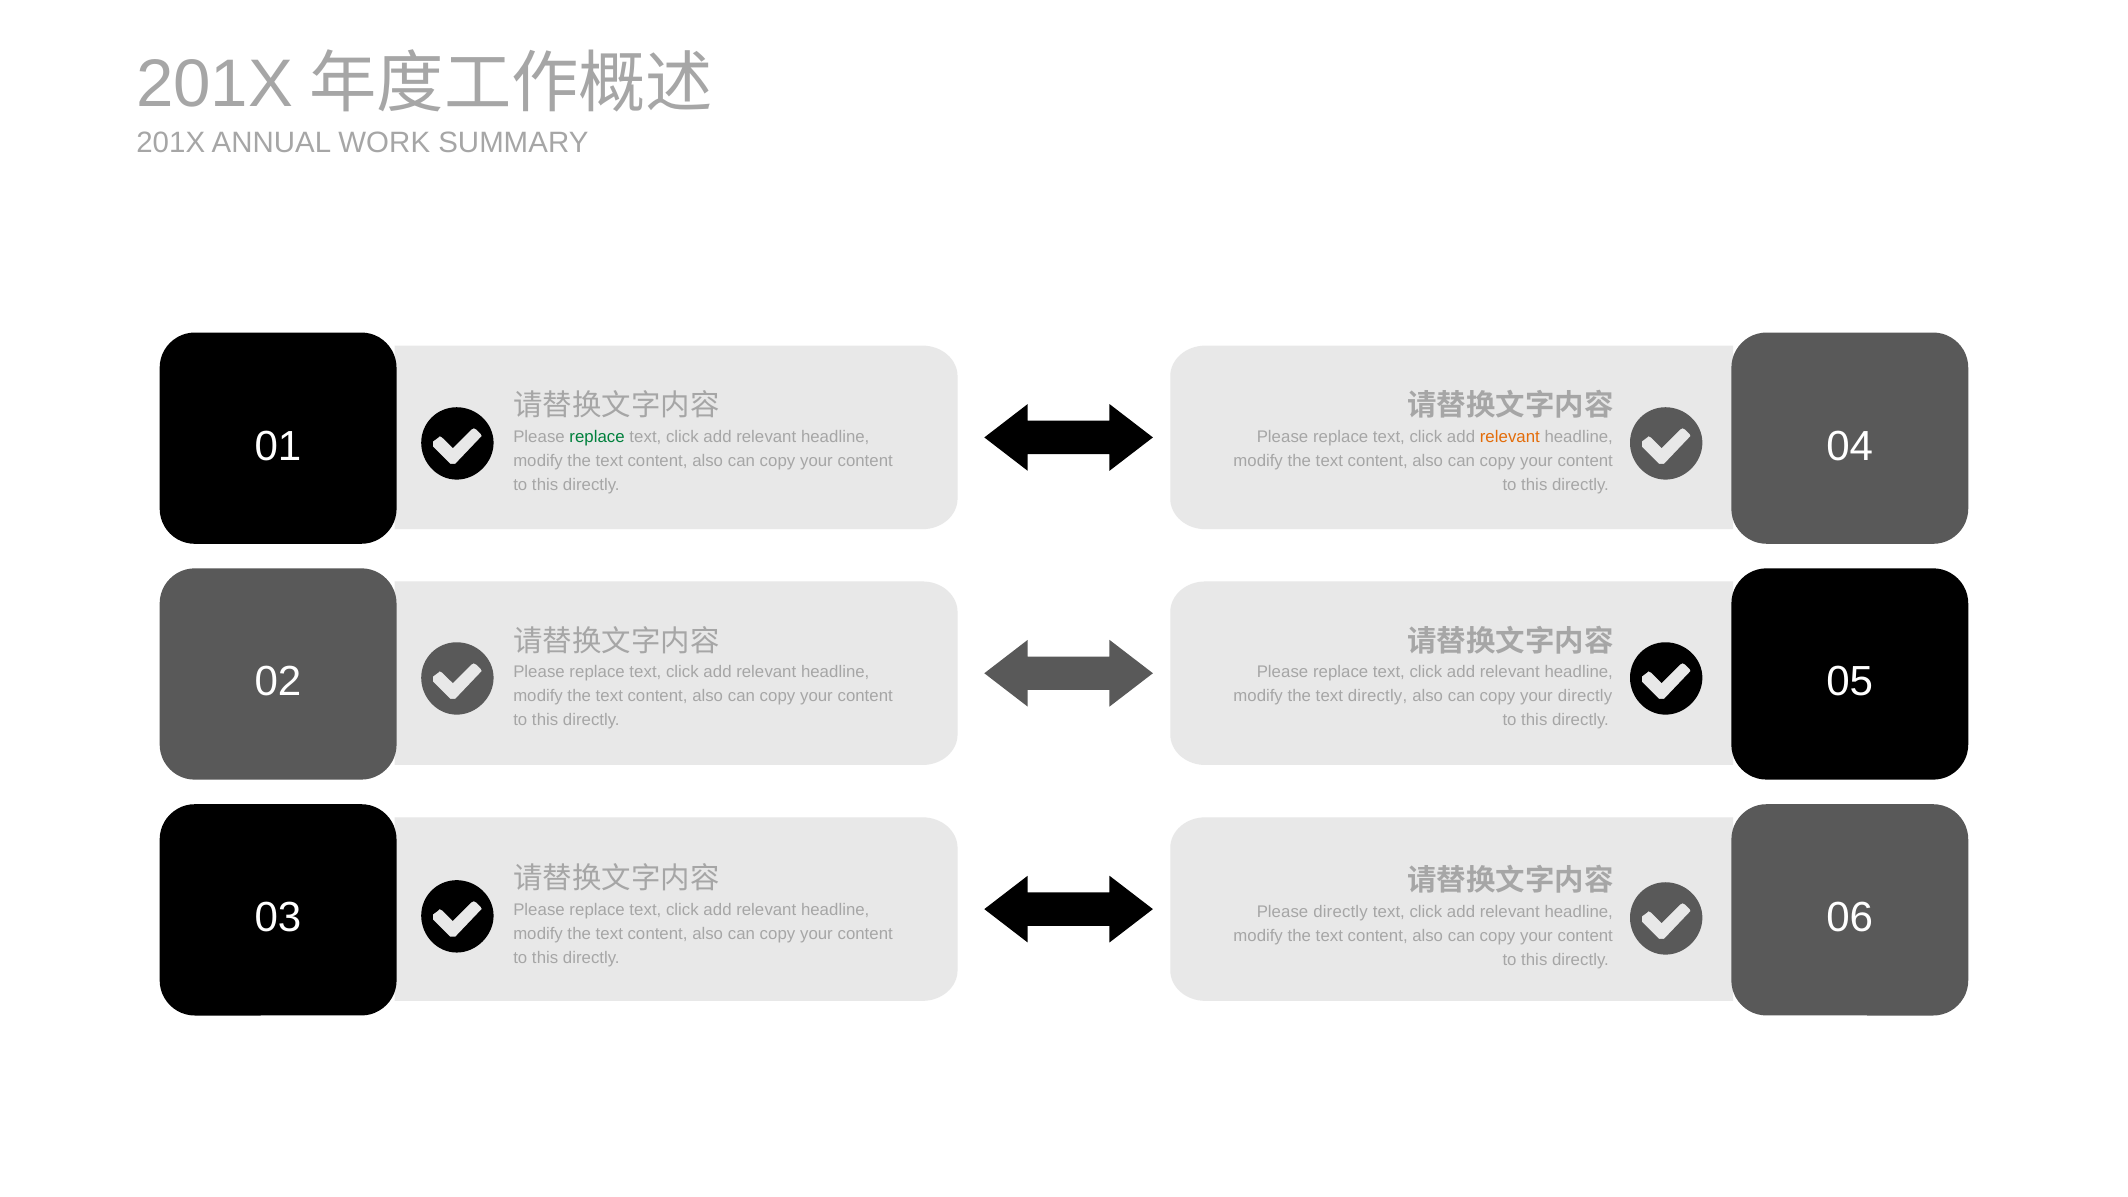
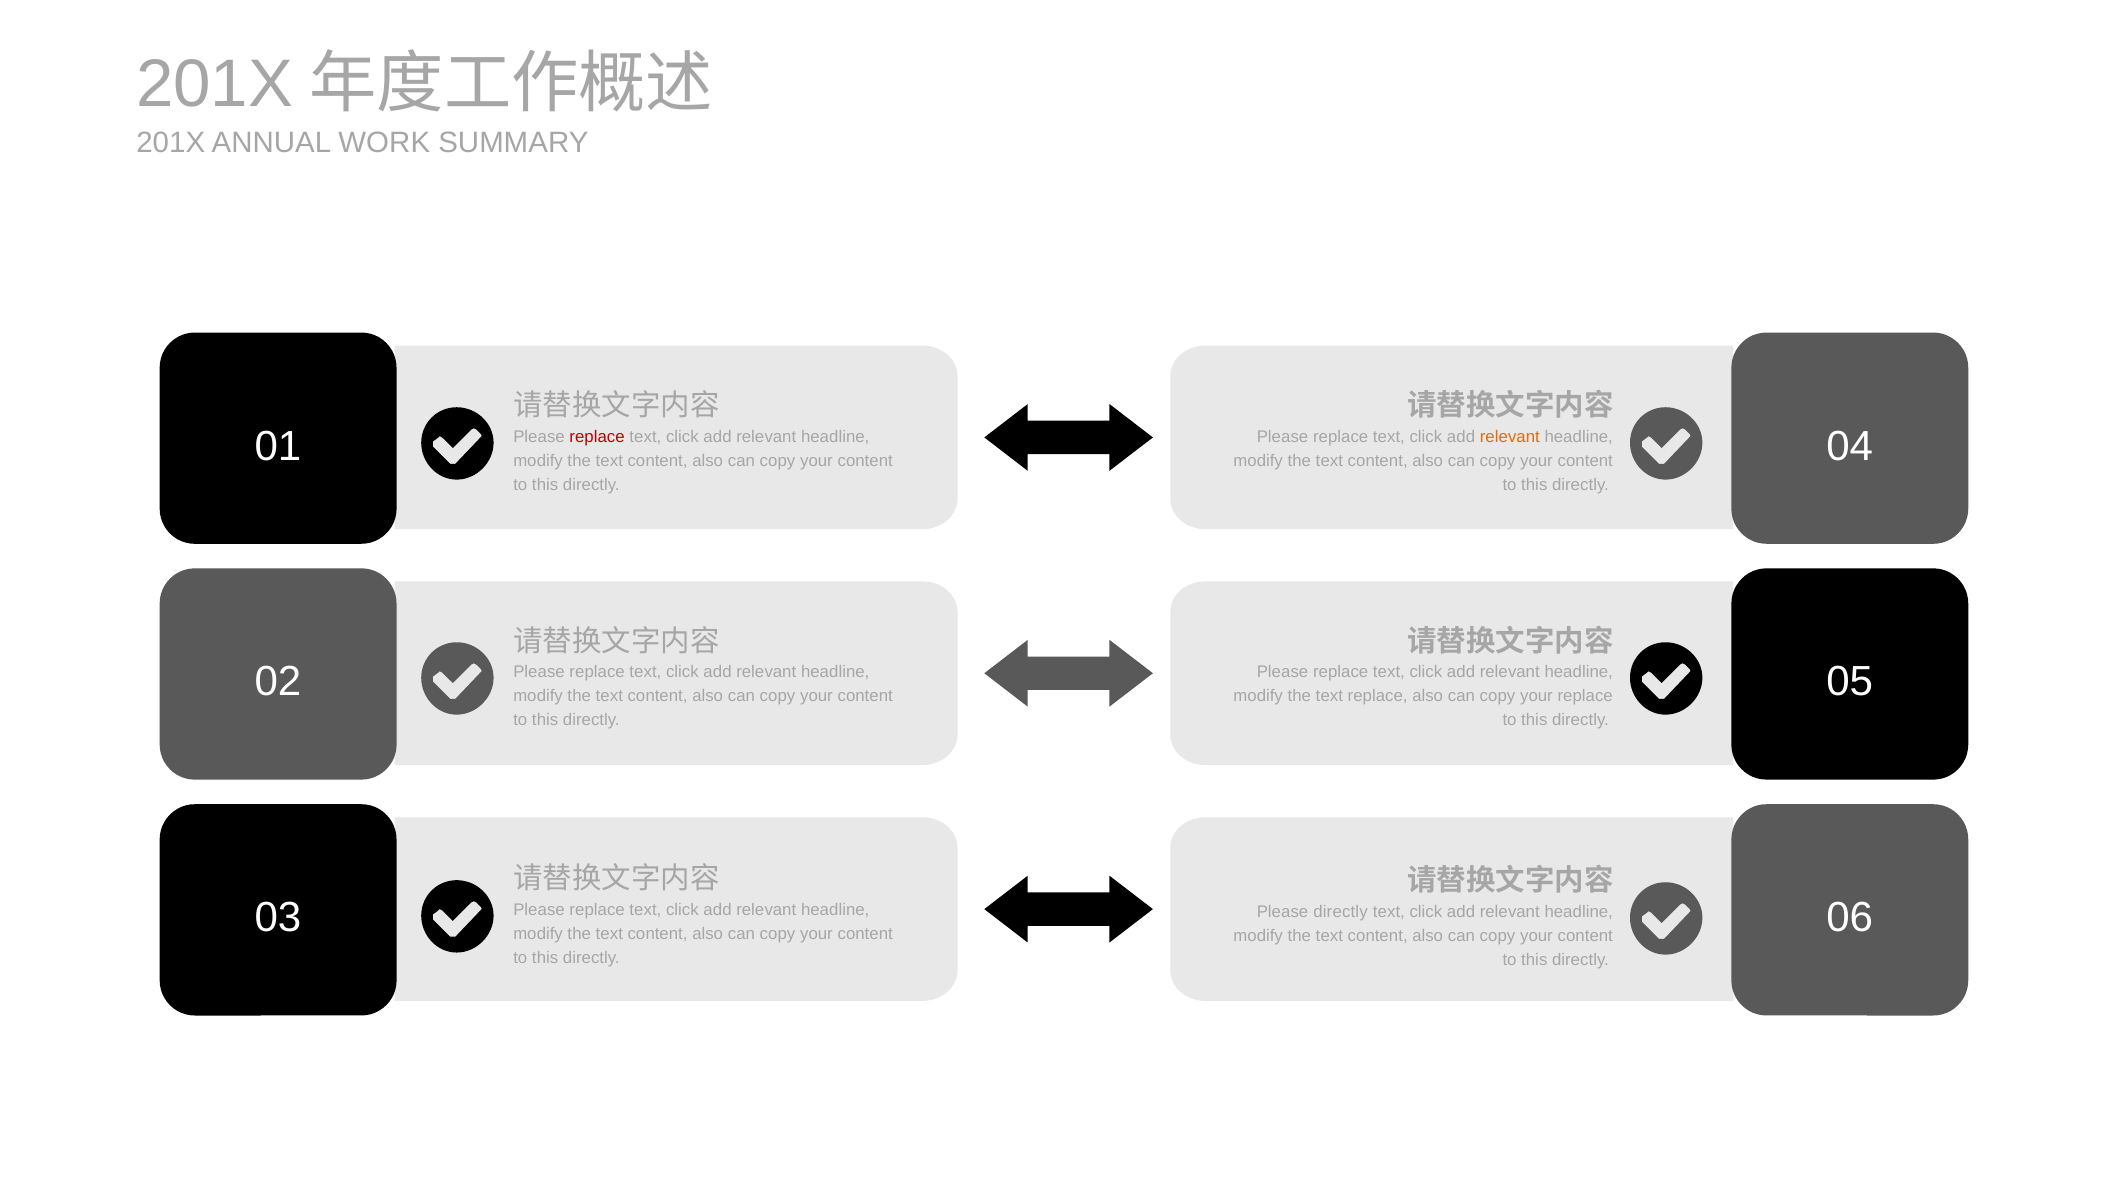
replace at (597, 437) colour: green -> red
text directly: directly -> replace
your directly: directly -> replace
